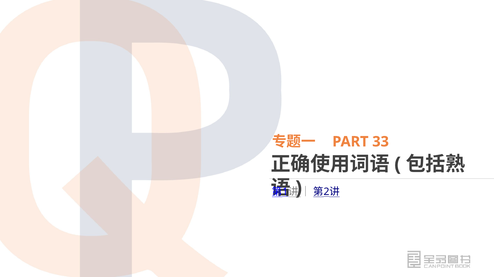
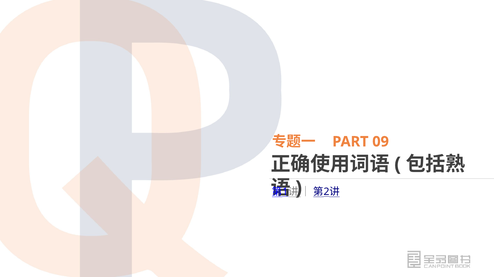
33: 33 -> 09
